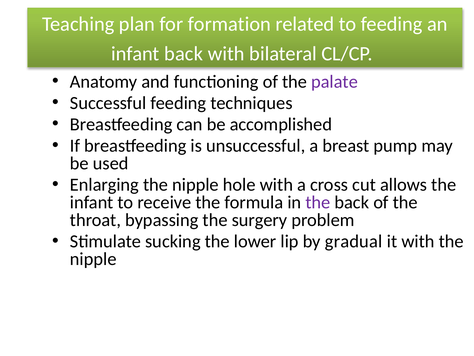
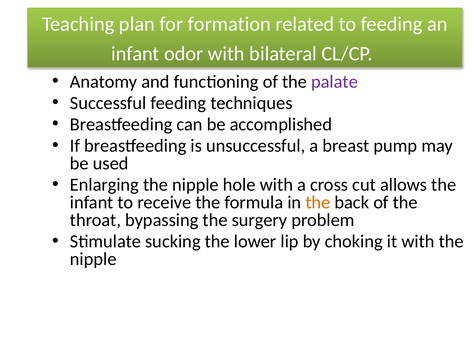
infant back: back -> odor
the at (318, 202) colour: purple -> orange
gradual: gradual -> choking
